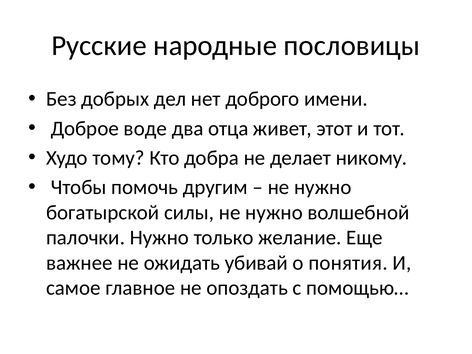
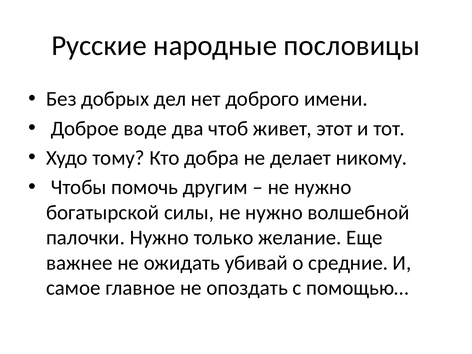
отца: отца -> чтоб
понятия: понятия -> средние
